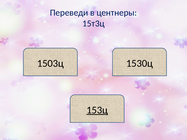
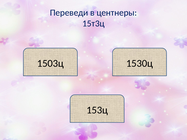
153ц underline: present -> none
